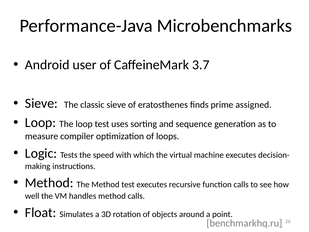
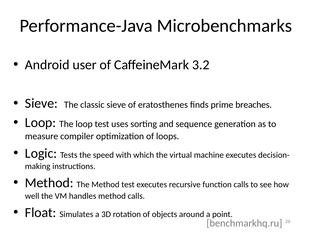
3.7: 3.7 -> 3.2
assigned: assigned -> breaches
